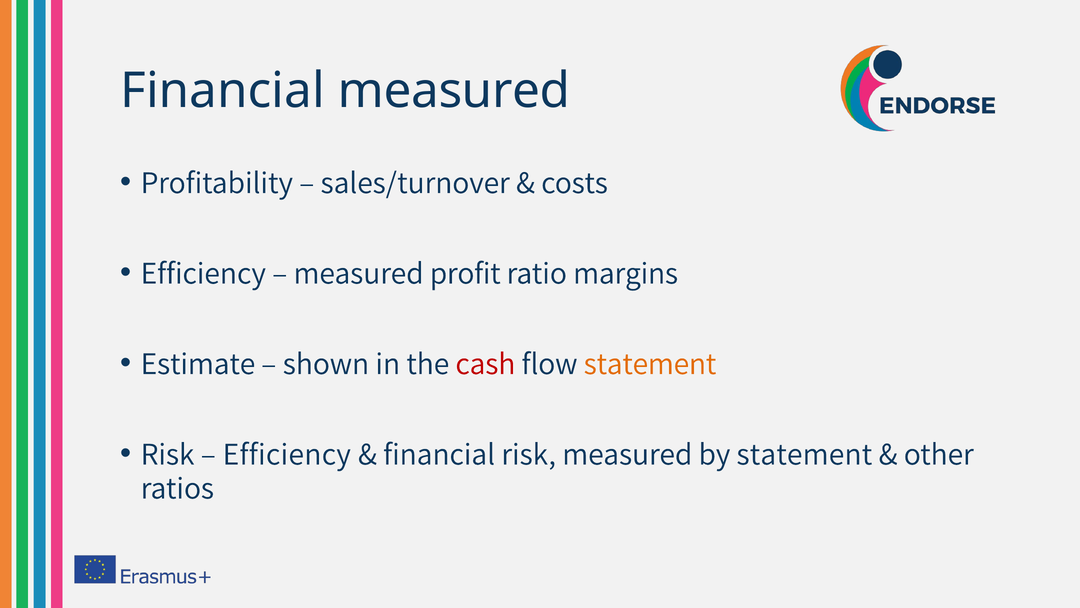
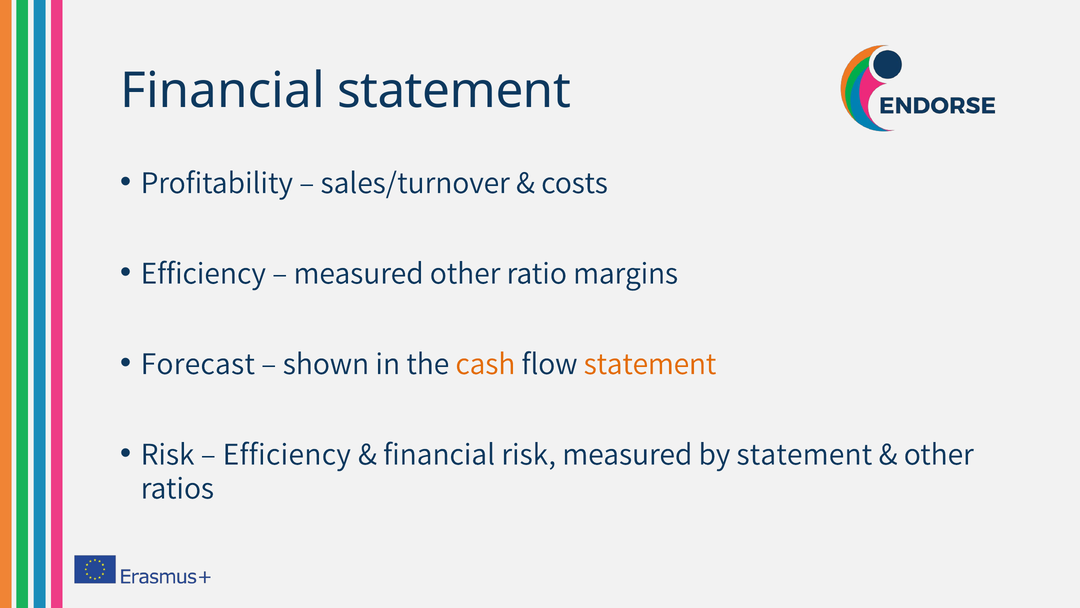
Financial measured: measured -> statement
measured profit: profit -> other
Estimate: Estimate -> Forecast
cash colour: red -> orange
